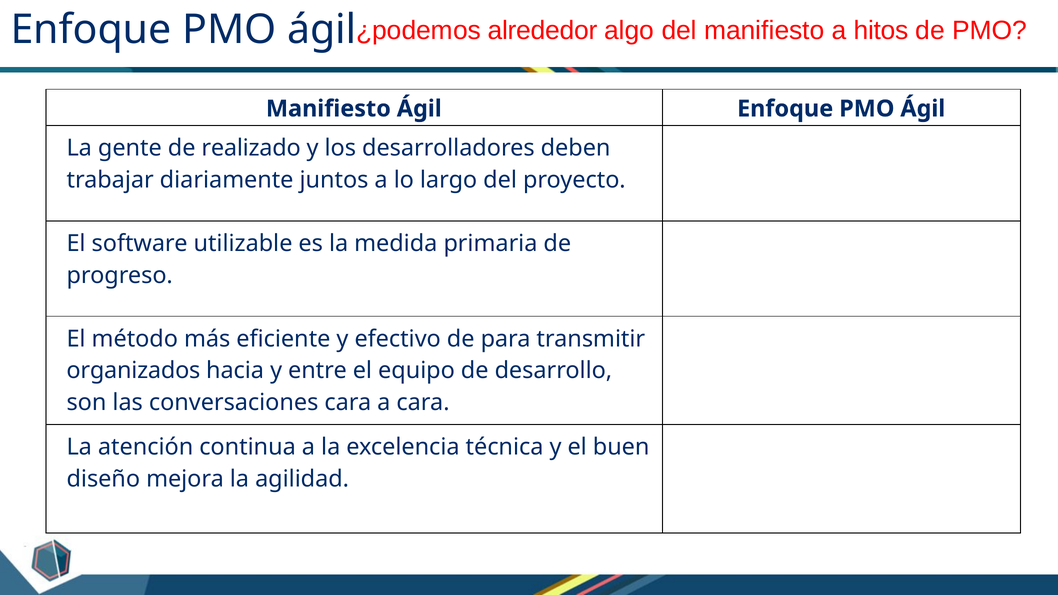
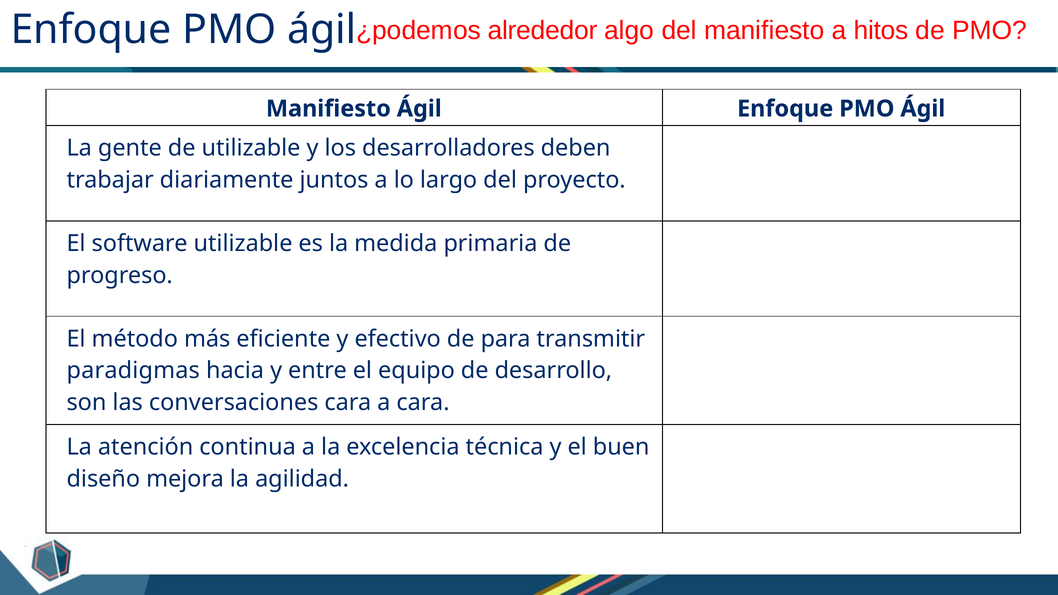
de realizado: realizado -> utilizable
organizados: organizados -> paradigmas
